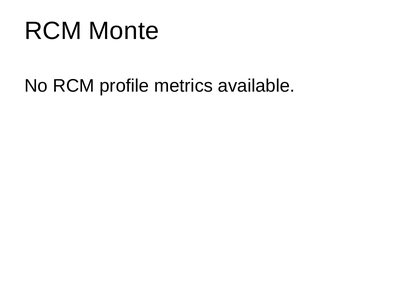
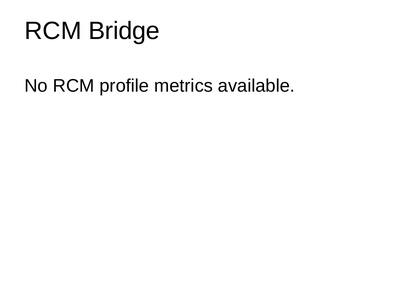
Monte: Monte -> Bridge
